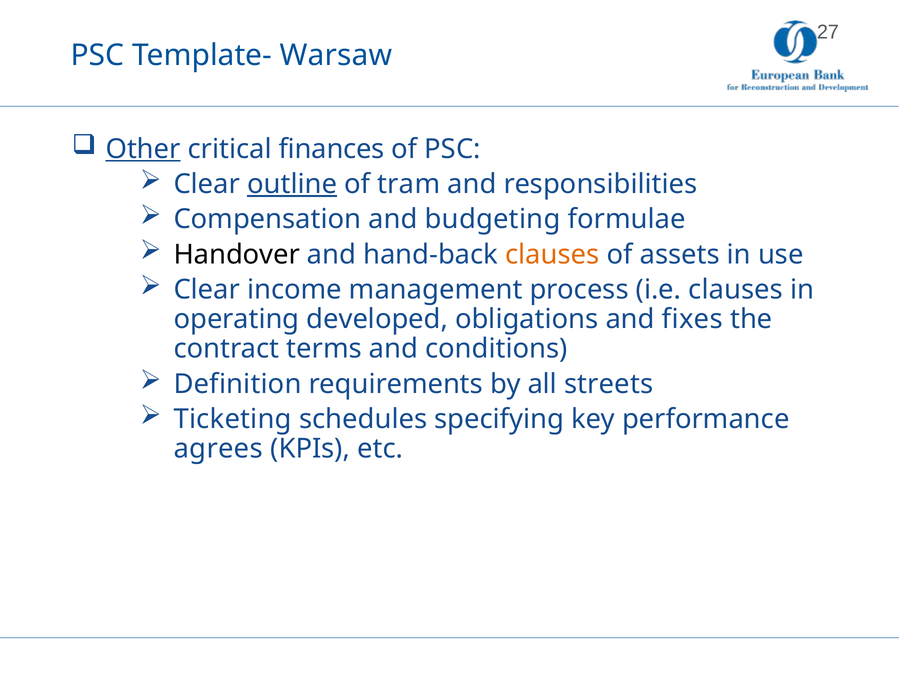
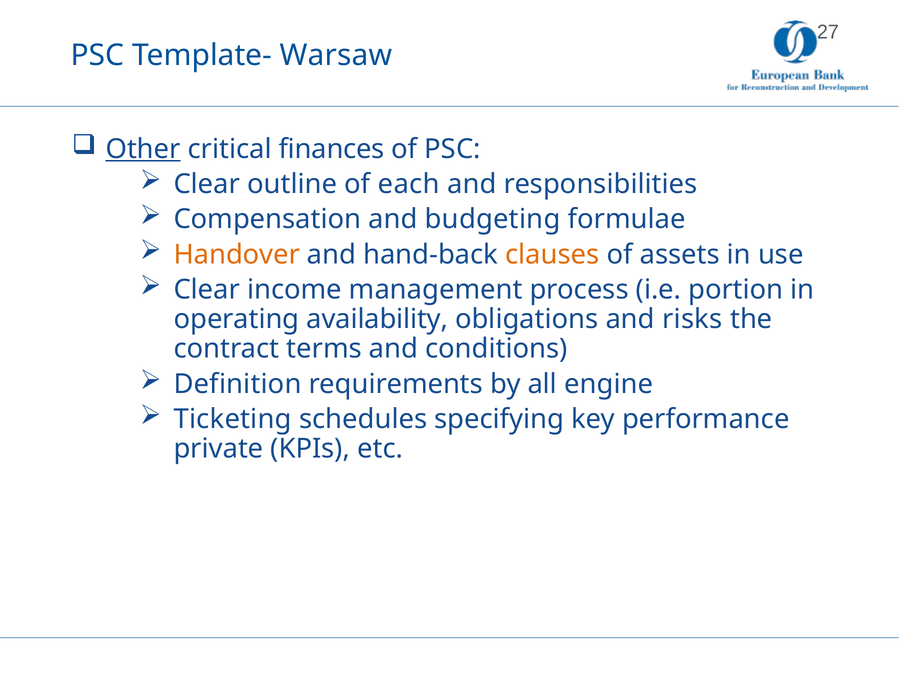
outline underline: present -> none
tram: tram -> each
Handover colour: black -> orange
i.e clauses: clauses -> portion
developed: developed -> availability
fixes: fixes -> risks
streets: streets -> engine
agrees: agrees -> private
